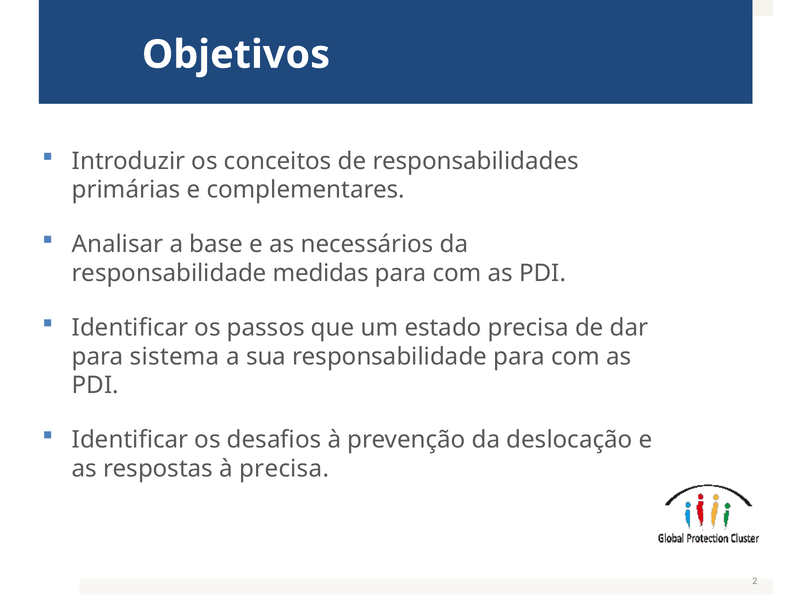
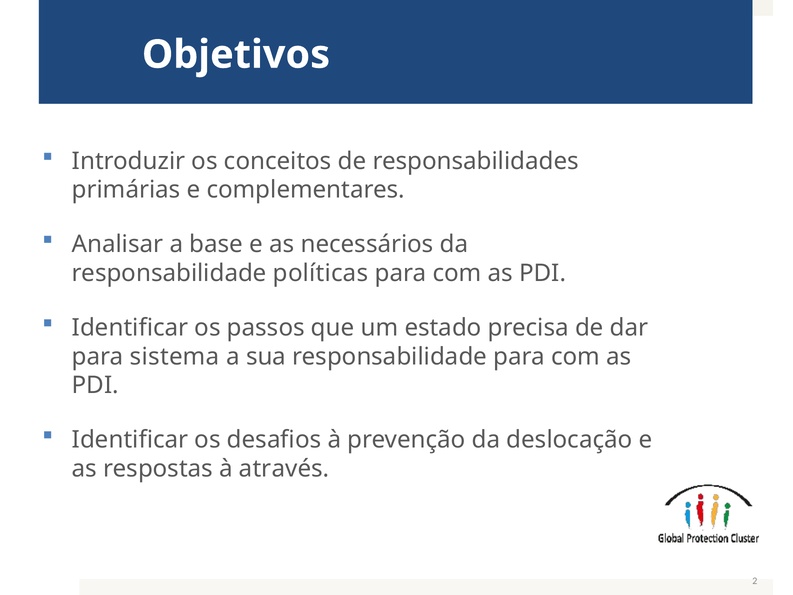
medidas: medidas -> políticas
à precisa: precisa -> através
